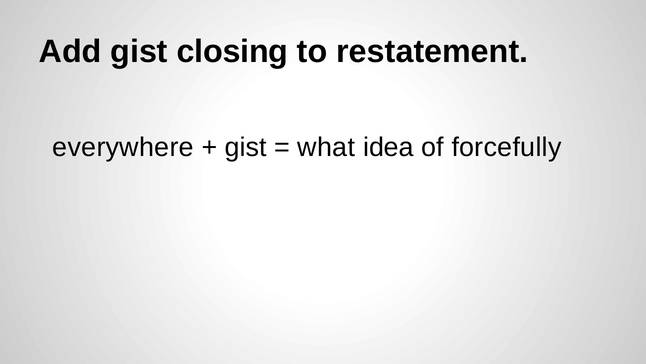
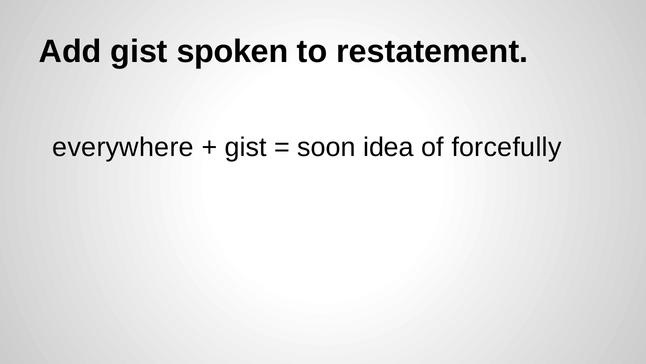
closing: closing -> spoken
what: what -> soon
